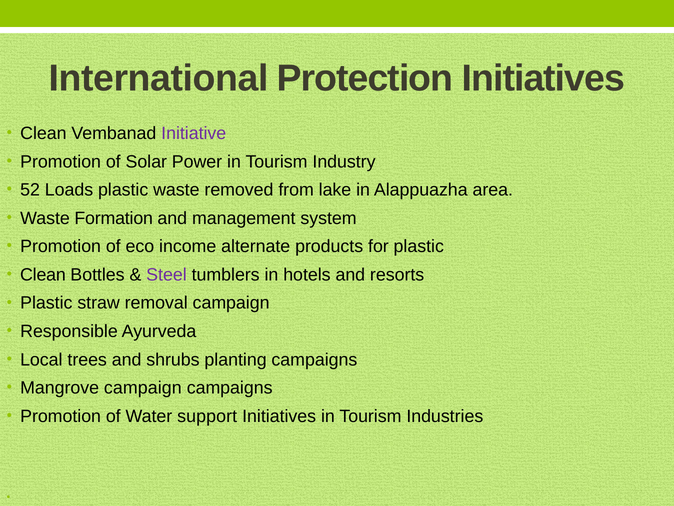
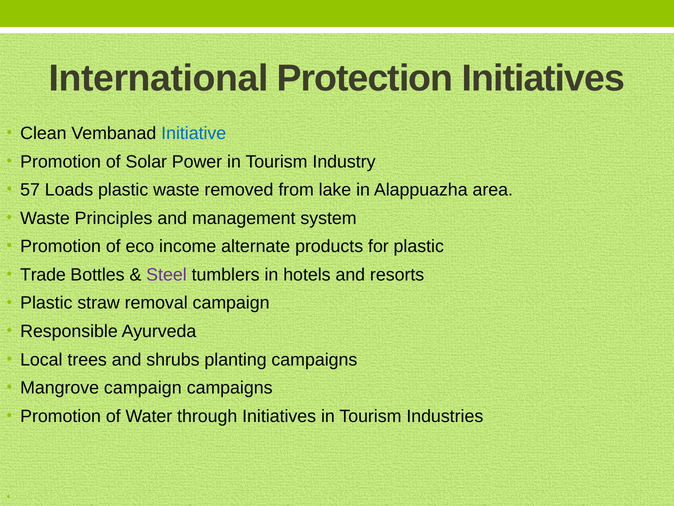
Initiative colour: purple -> blue
52: 52 -> 57
Formation: Formation -> Principles
Clean at (43, 275): Clean -> Trade
support: support -> through
